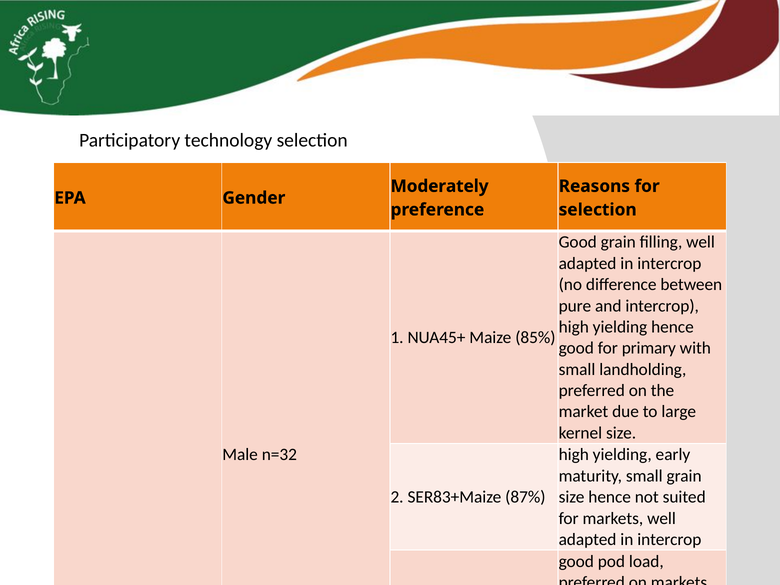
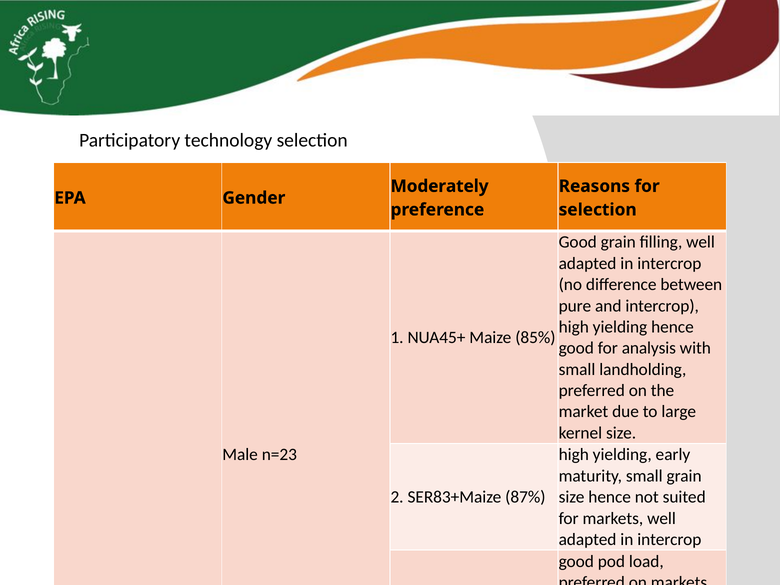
primary: primary -> analysis
n=32: n=32 -> n=23
